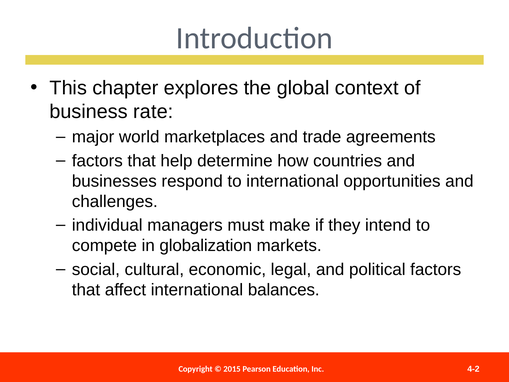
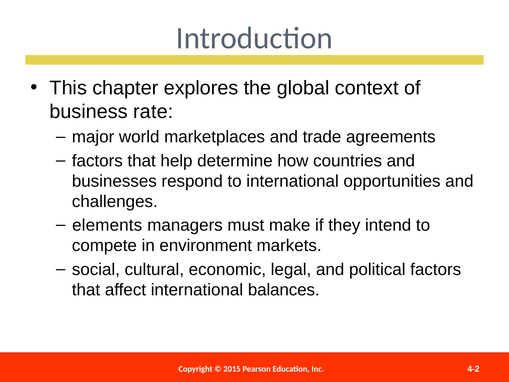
individual: individual -> elements
globalization: globalization -> environment
